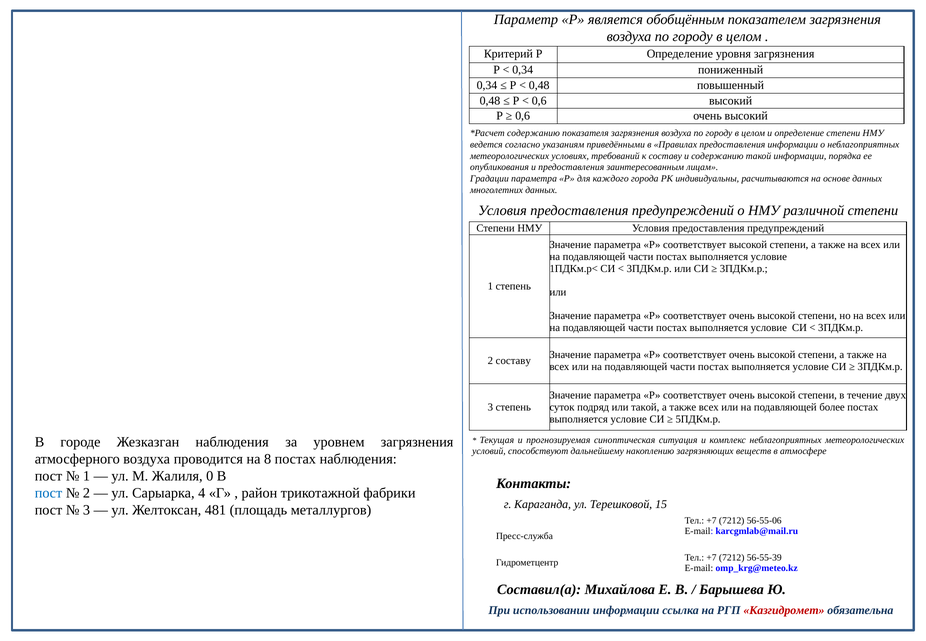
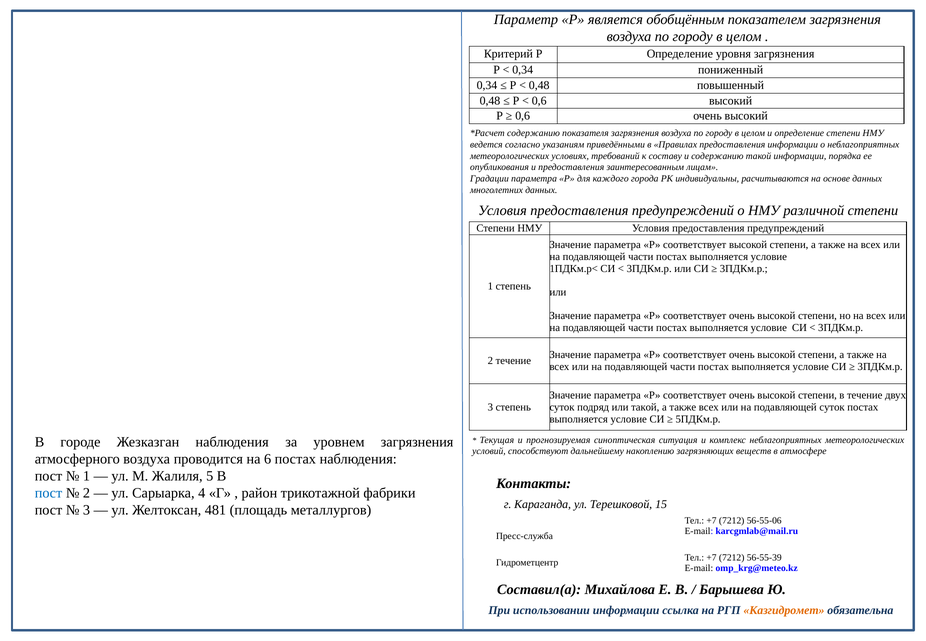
2 составу: составу -> течение
подавляющей более: более -> суток
8: 8 -> 6
0: 0 -> 5
Казгидромет colour: red -> orange
